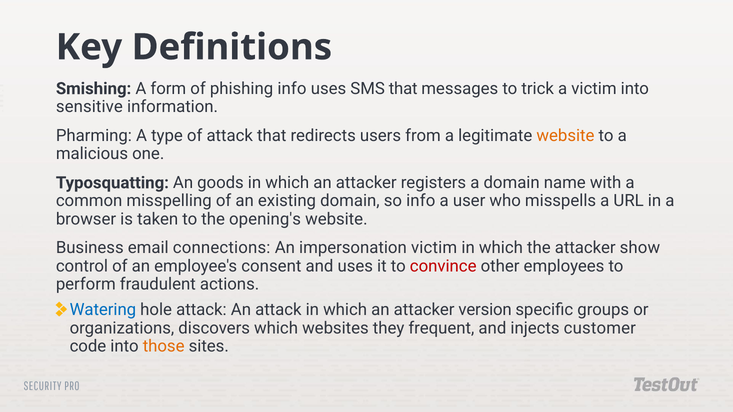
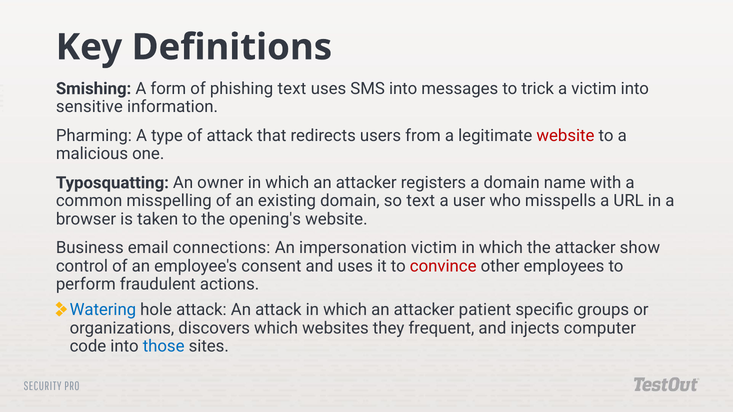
phishing info: info -> text
SMS that: that -> into
website at (565, 136) colour: orange -> red
goods: goods -> owner
so info: info -> text
version: version -> patient
customer: customer -> computer
those colour: orange -> blue
